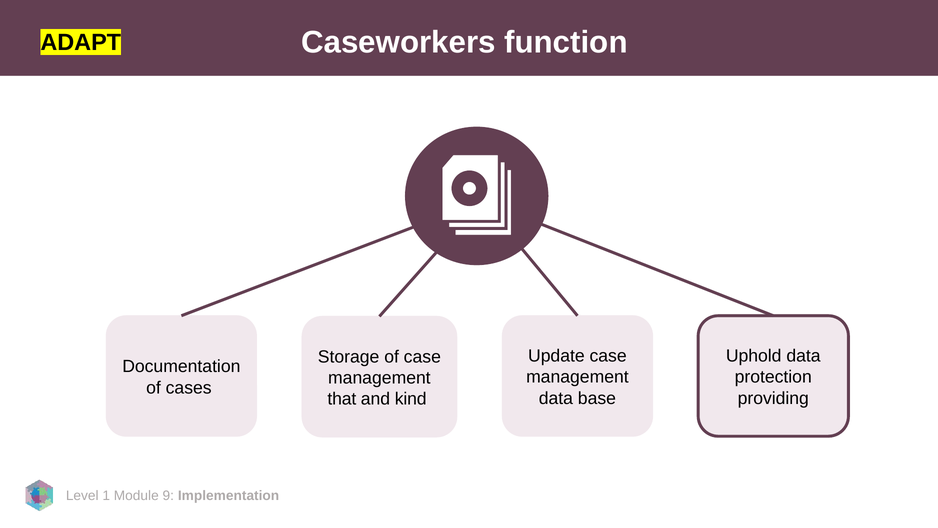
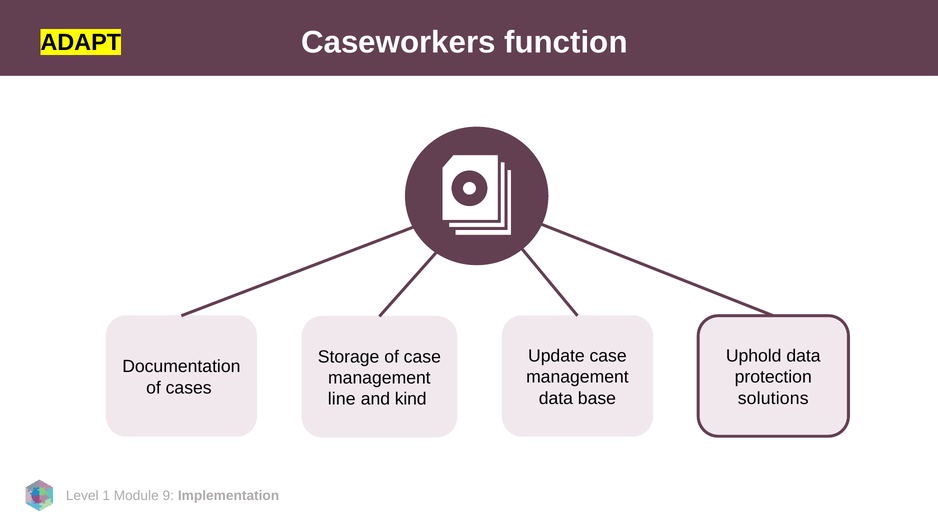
providing: providing -> solutions
that: that -> line
